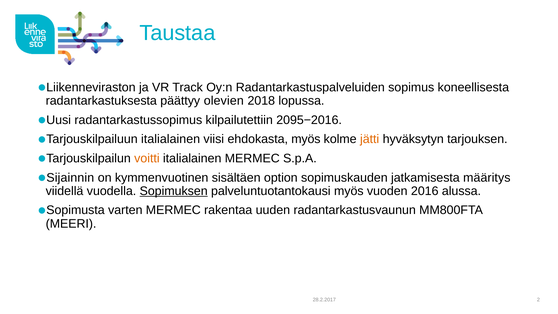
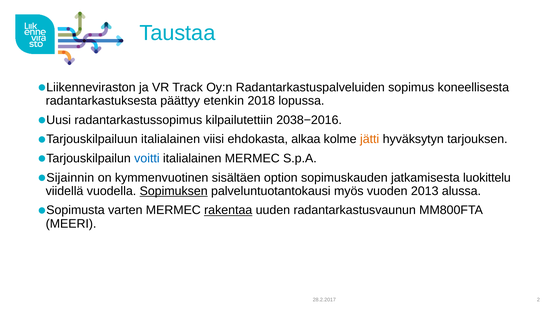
olevien: olevien -> etenkin
2095−2016: 2095−2016 -> 2038−2016
ehdokasta myös: myös -> alkaa
voitti colour: orange -> blue
määritys: määritys -> luokittelu
2016: 2016 -> 2013
rakentaa underline: none -> present
